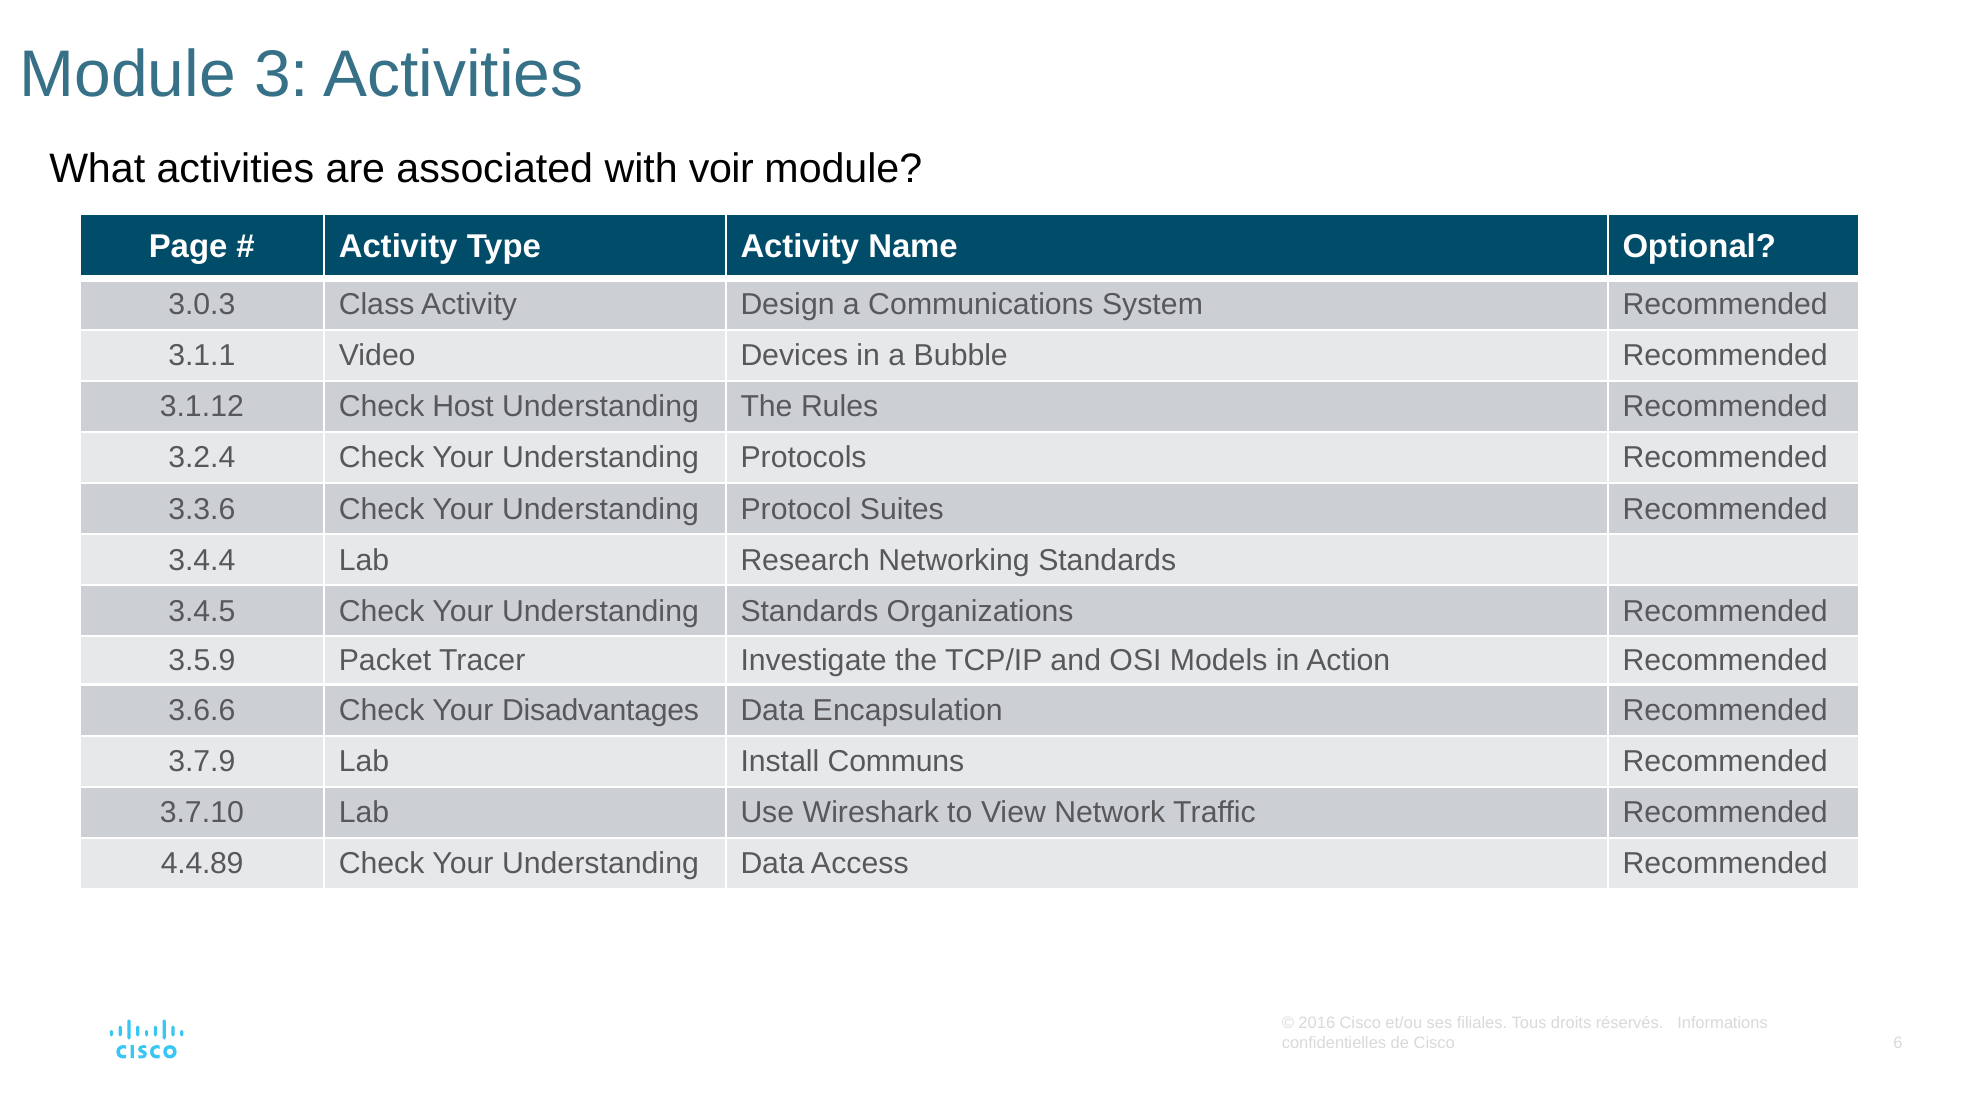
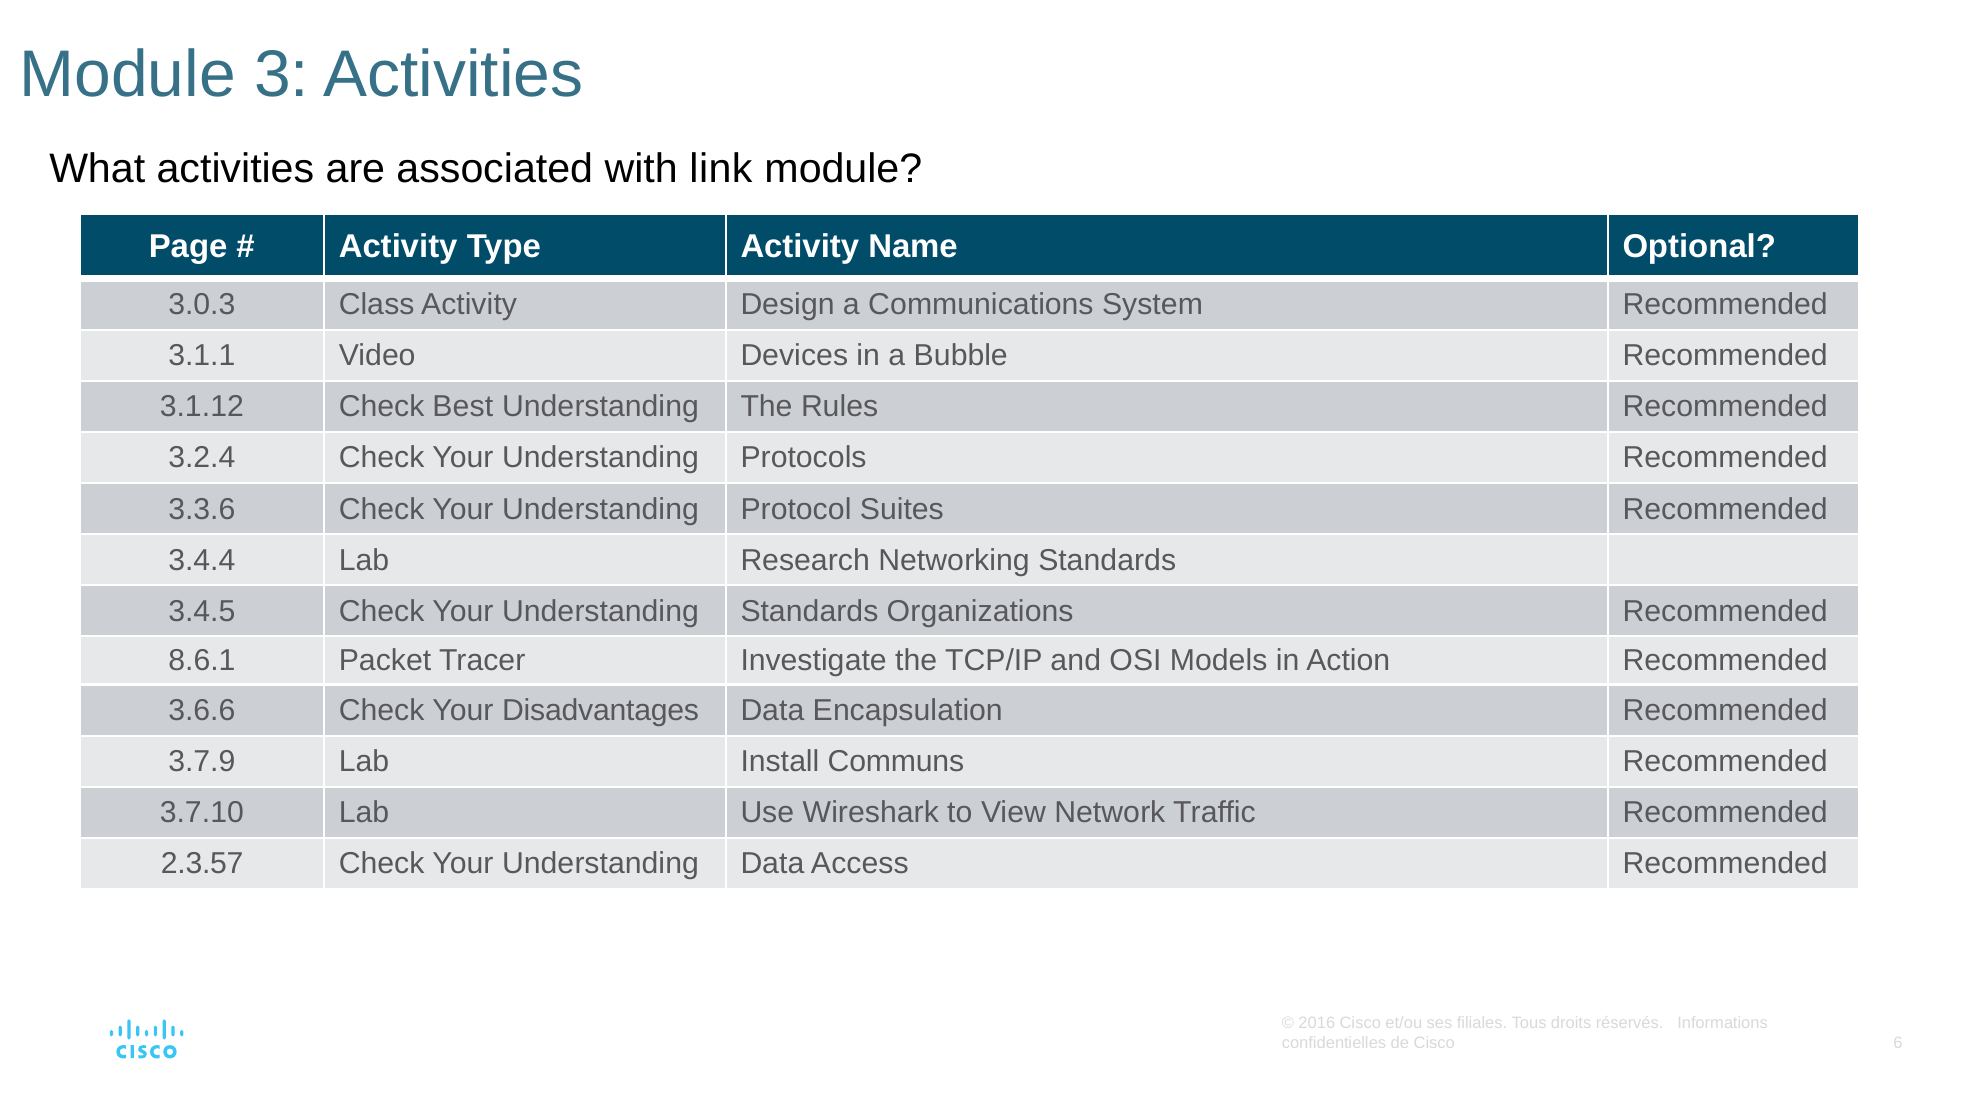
voir: voir -> link
Host: Host -> Best
3.5.9: 3.5.9 -> 8.6.1
4.4.89: 4.4.89 -> 2.3.57
